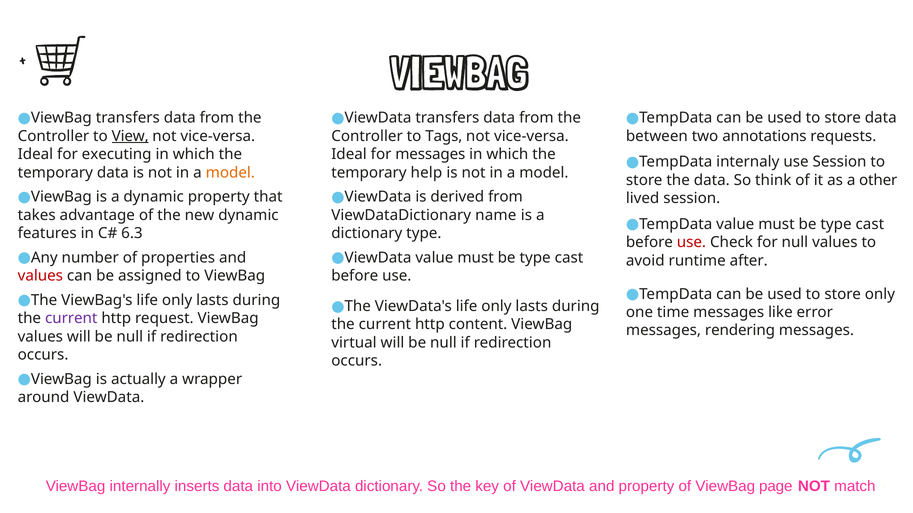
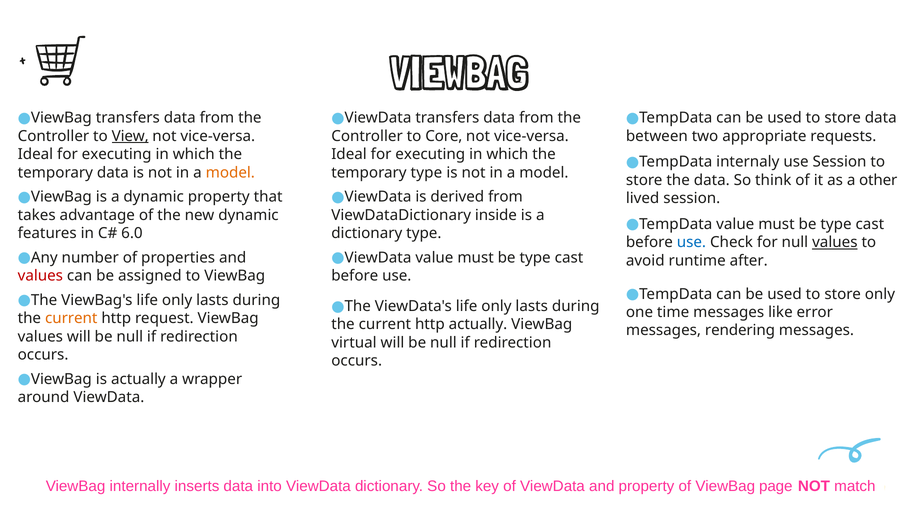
Tags: Tags -> Core
annotations: annotations -> appropriate
messages at (430, 154): messages -> executing
temporary help: help -> type
name: name -> inside
6.3: 6.3 -> 6.0
use at (691, 243) colour: red -> blue
values at (835, 243) underline: none -> present
current at (71, 319) colour: purple -> orange
http content: content -> actually
